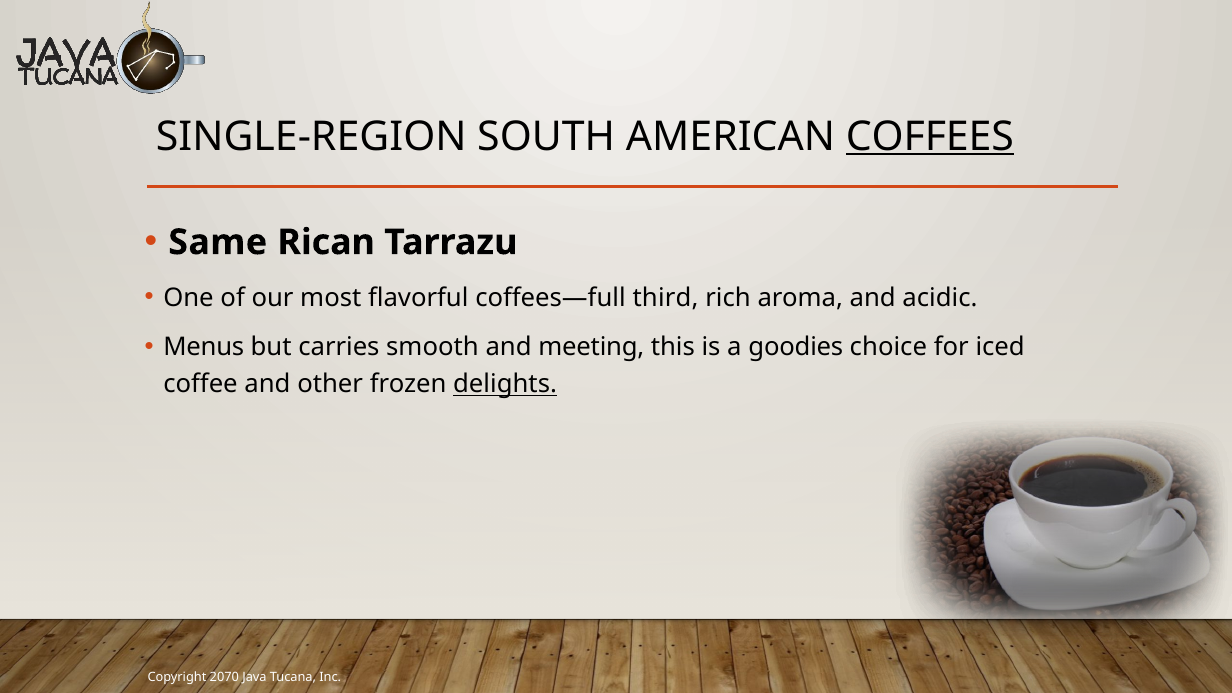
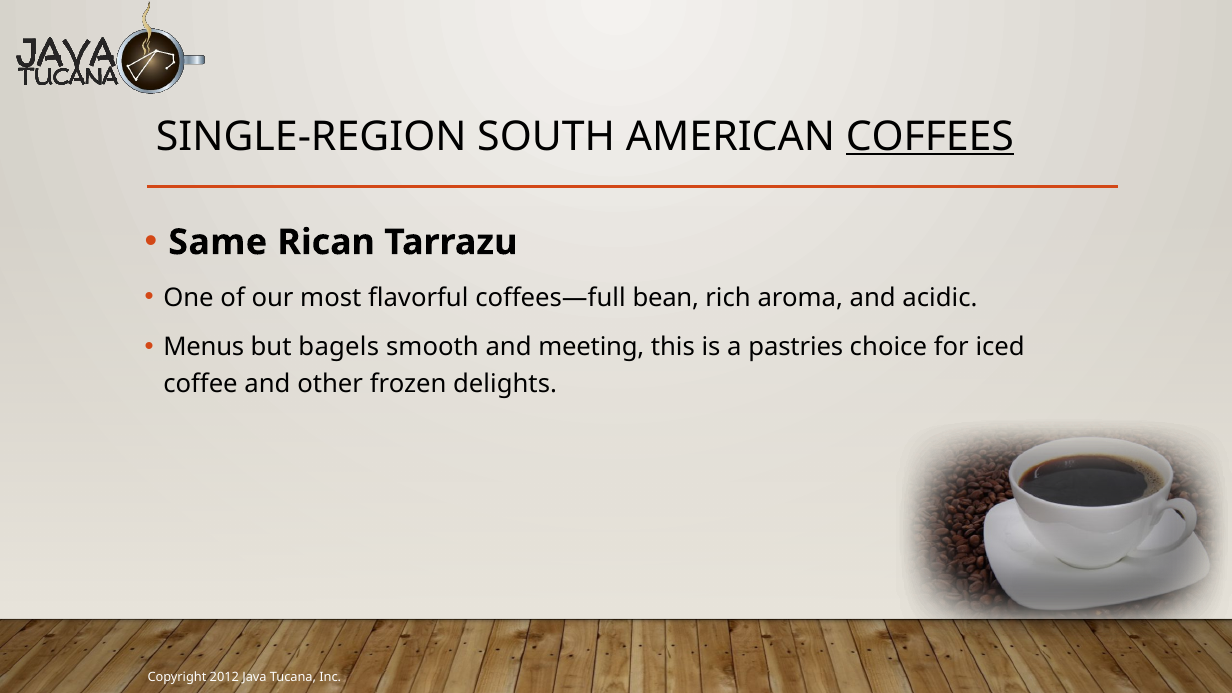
third: third -> bean
carries: carries -> bagels
goodies: goodies -> pastries
delights underline: present -> none
2070: 2070 -> 2012
